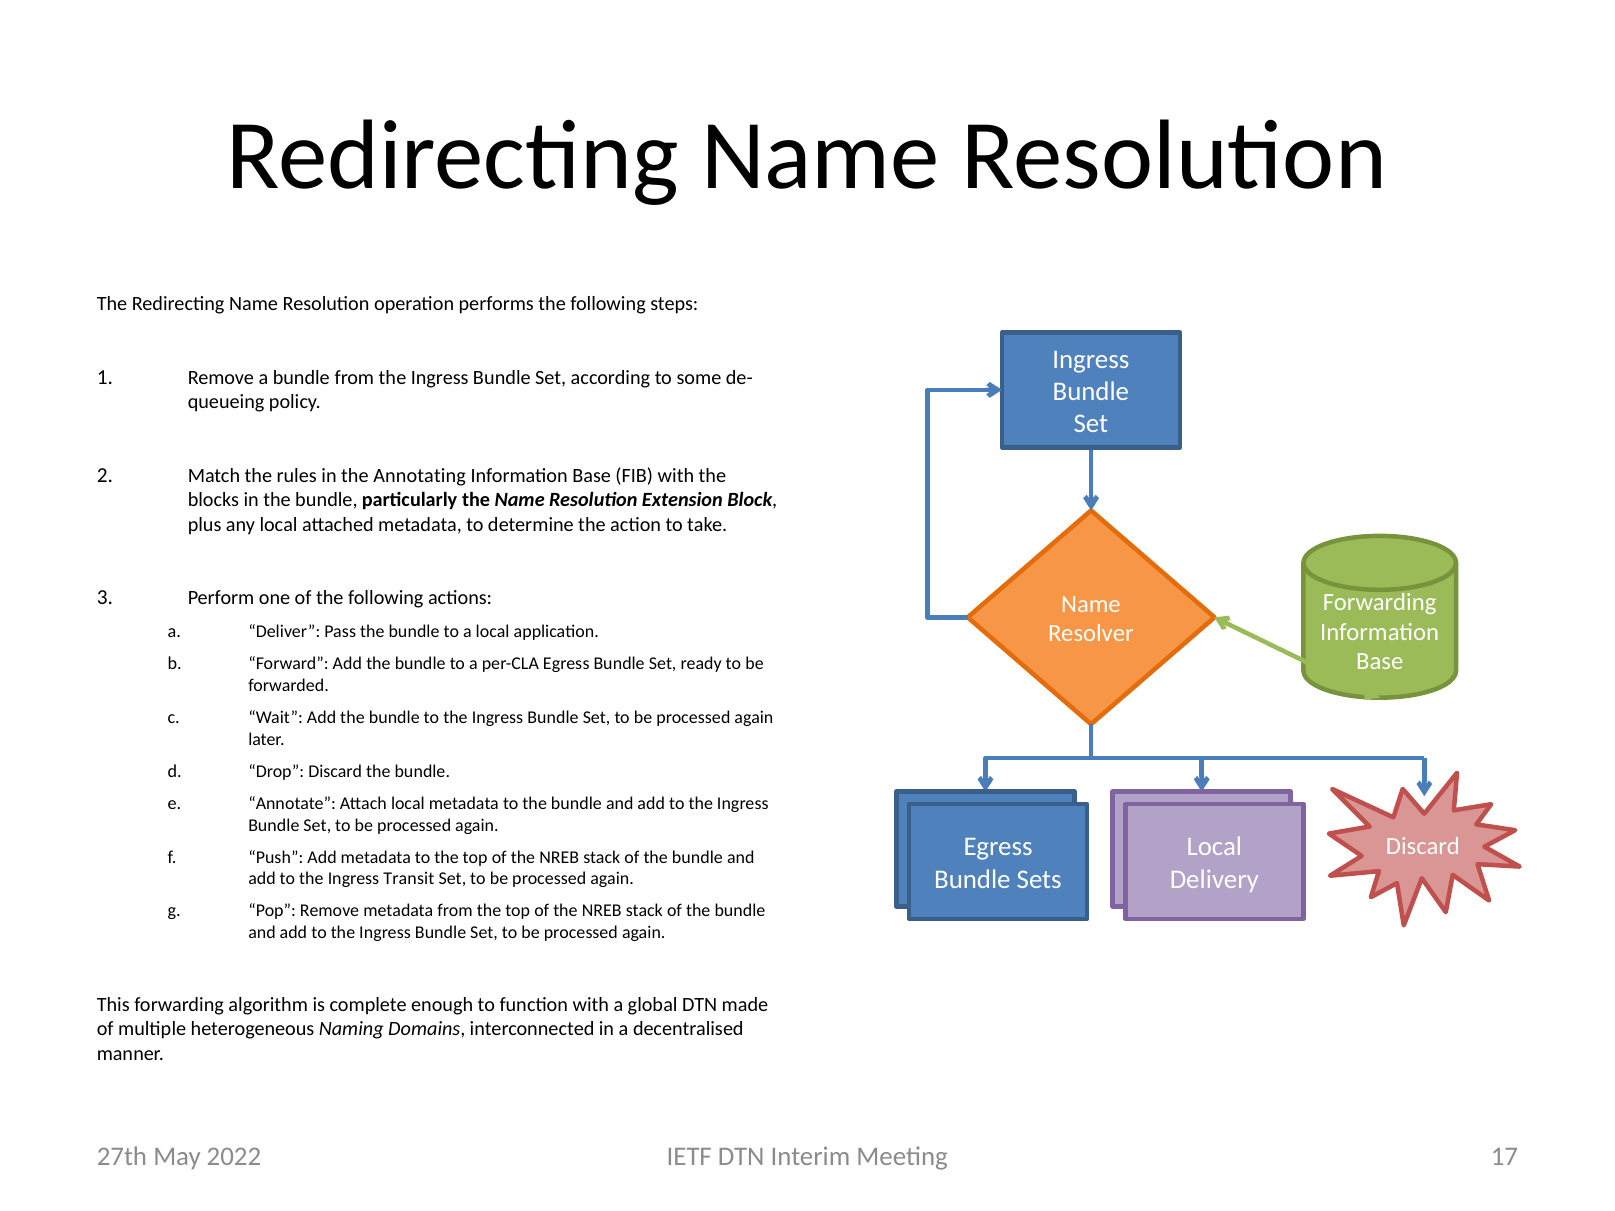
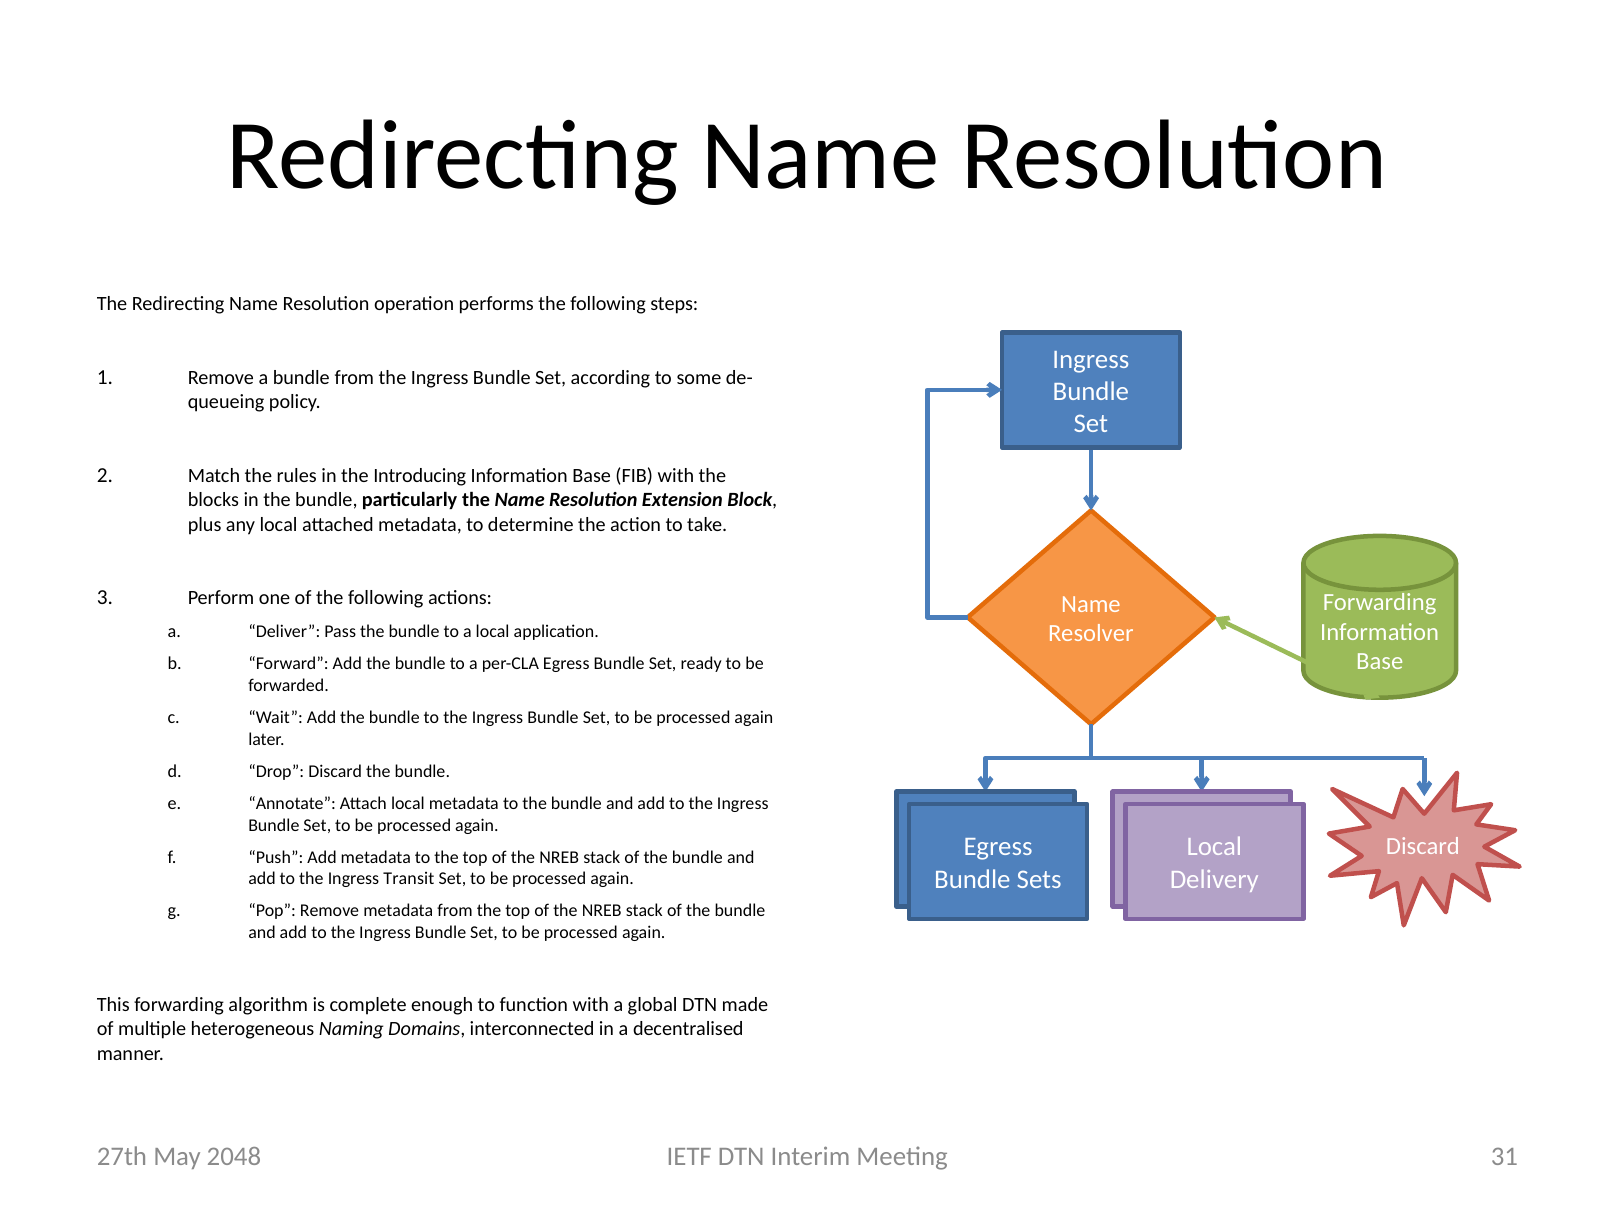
Annotating: Annotating -> Introducing
17: 17 -> 31
2022: 2022 -> 2048
